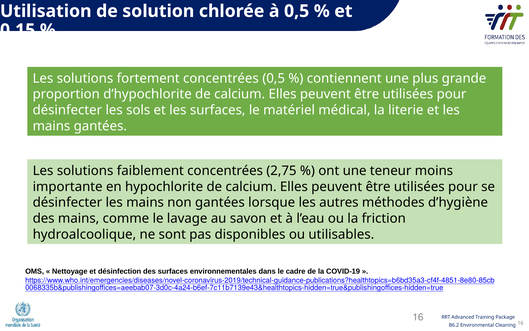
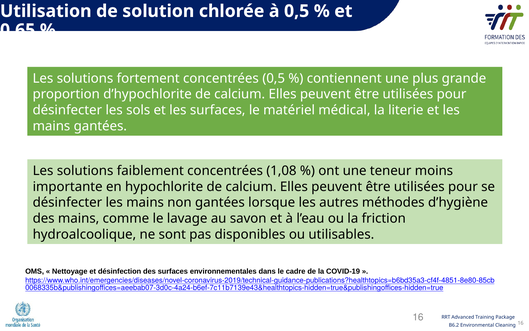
0,15: 0,15 -> 0,65
2,75: 2,75 -> 1,08
